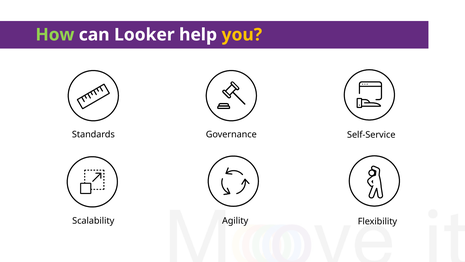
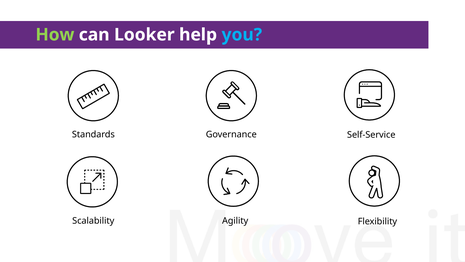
you colour: yellow -> light blue
